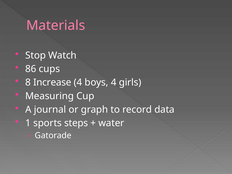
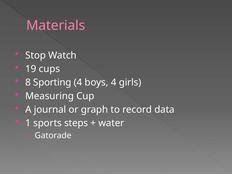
86: 86 -> 19
Increase: Increase -> Sporting
